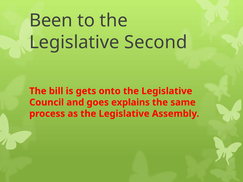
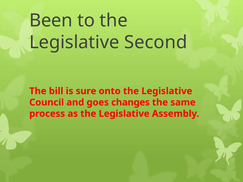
gets: gets -> sure
explains: explains -> changes
